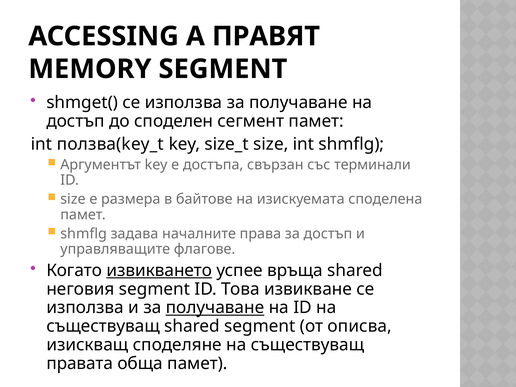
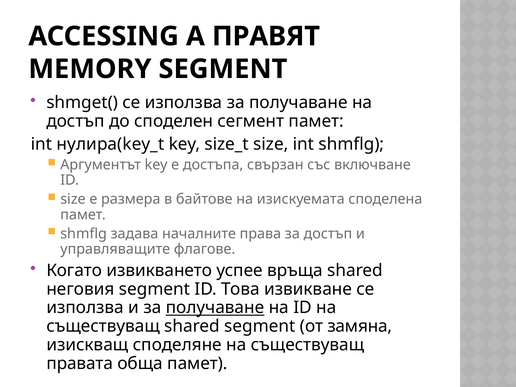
ползва(key_t: ползва(key_t -> нулира(key_t
терминали: терминали -> включване
извикването underline: present -> none
описва: описва -> замяна
